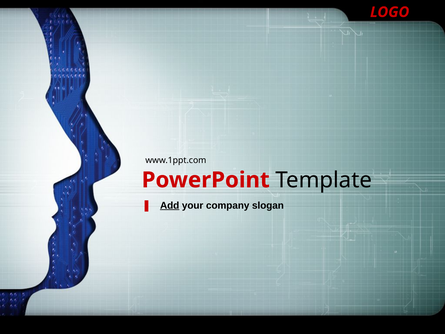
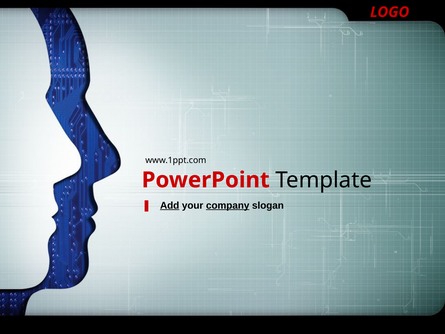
company underline: none -> present
